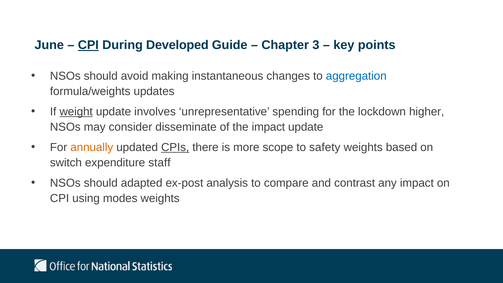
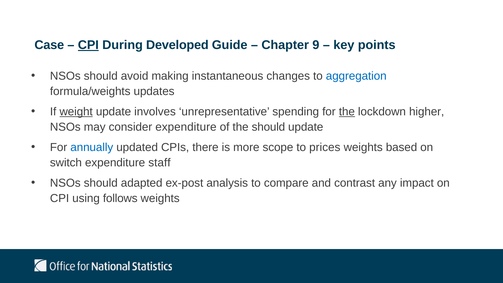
June: June -> Case
3: 3 -> 9
the at (347, 112) underline: none -> present
consider disseminate: disseminate -> expenditure
the impact: impact -> should
annually colour: orange -> blue
CPIs underline: present -> none
safety: safety -> prices
modes: modes -> follows
